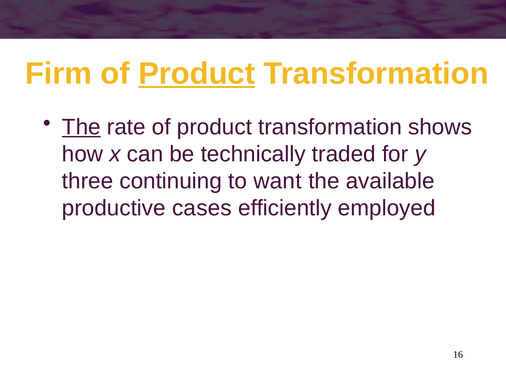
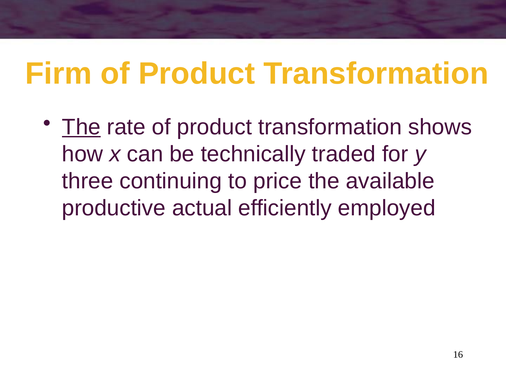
Product at (197, 74) underline: present -> none
want: want -> price
cases: cases -> actual
